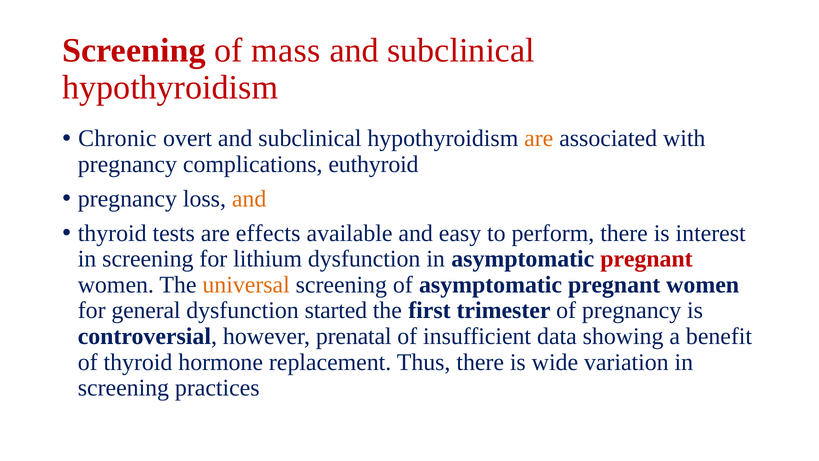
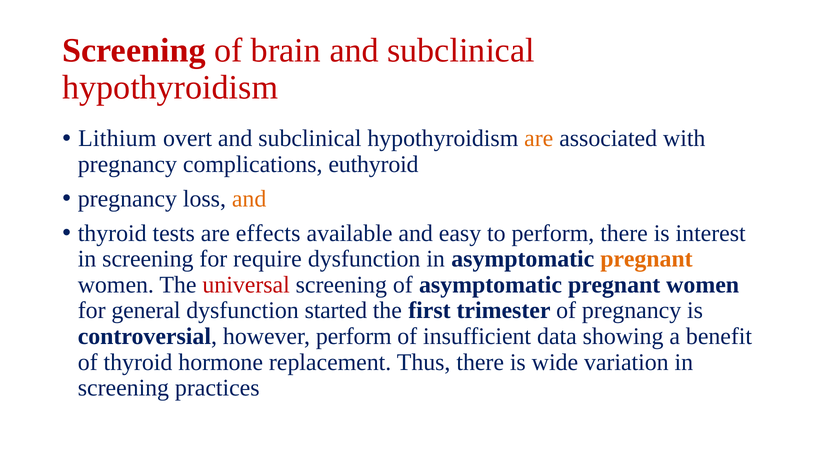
mass: mass -> brain
Chronic: Chronic -> Lithium
lithium: lithium -> require
pregnant at (646, 259) colour: red -> orange
universal colour: orange -> red
however prenatal: prenatal -> perform
